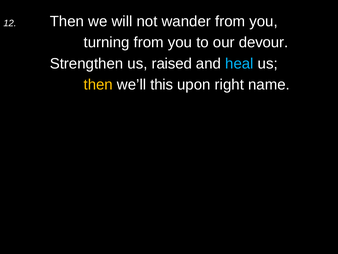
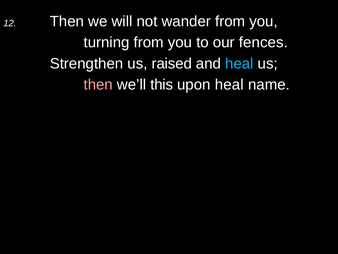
devour: devour -> fences
then at (98, 84) colour: yellow -> pink
upon right: right -> heal
